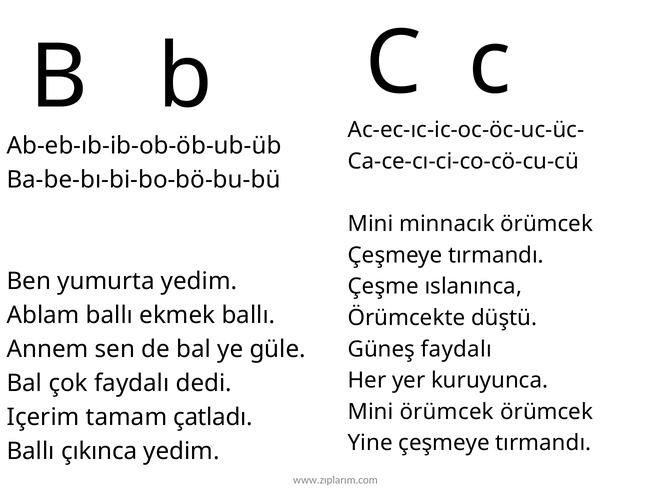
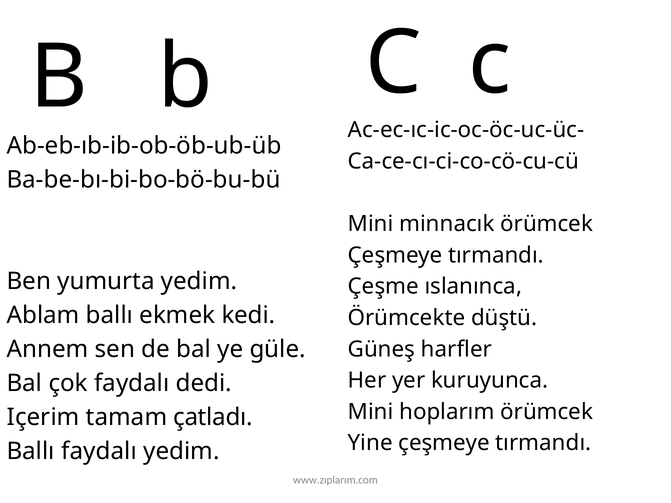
ekmek ballı: ballı -> kedi
Güneş faydalı: faydalı -> harfler
Mini örümcek: örümcek -> hoplarım
Ballı çıkınca: çıkınca -> faydalı
